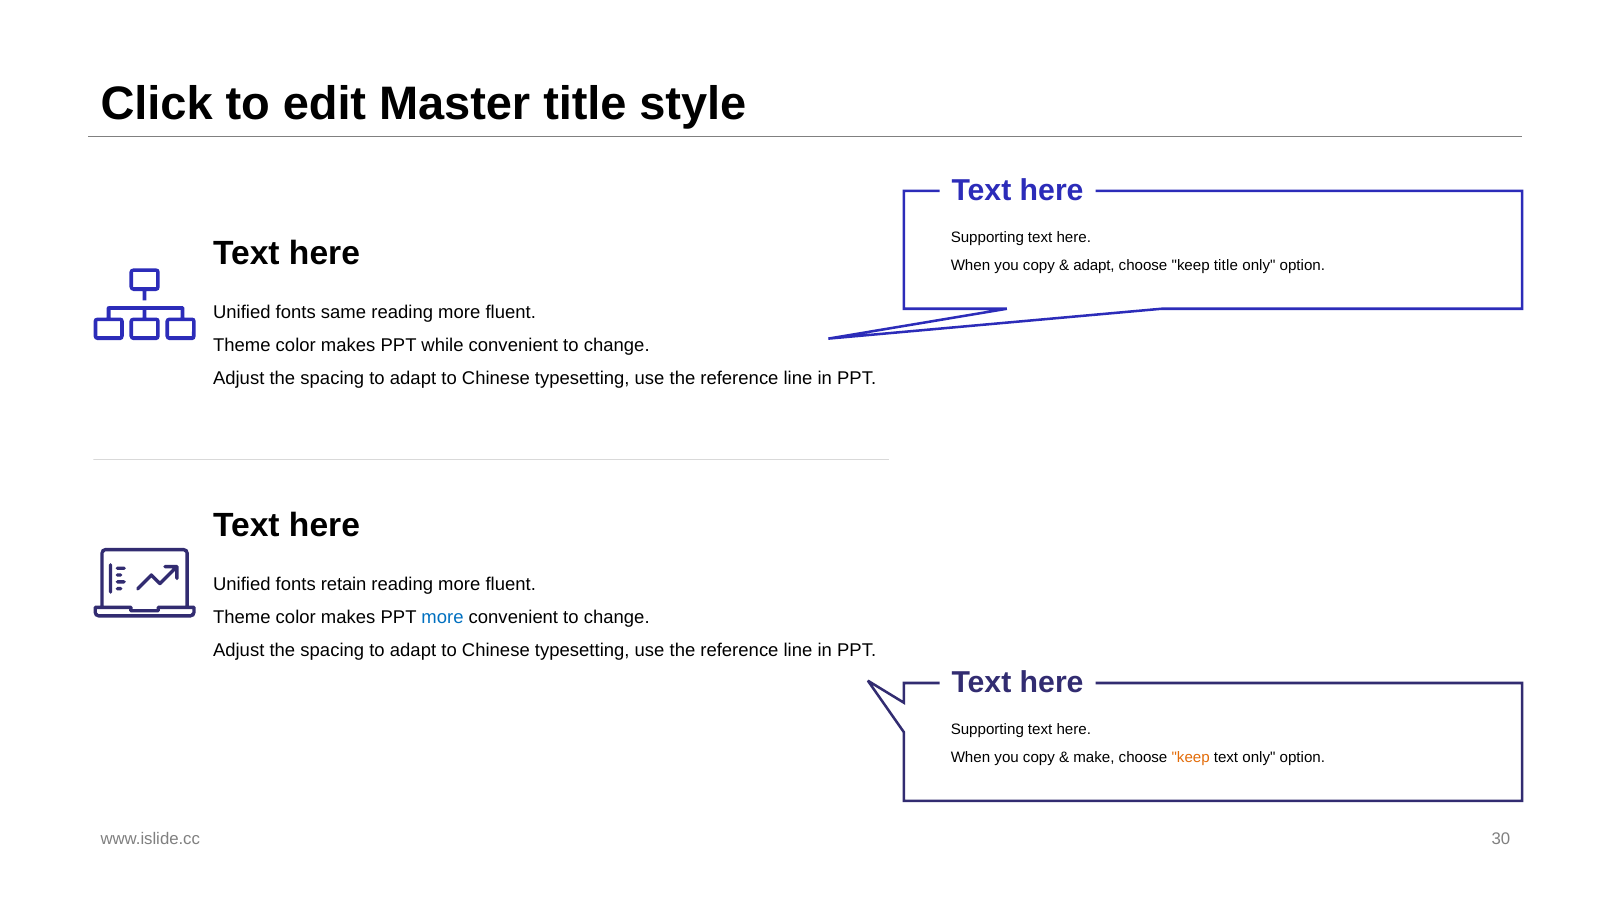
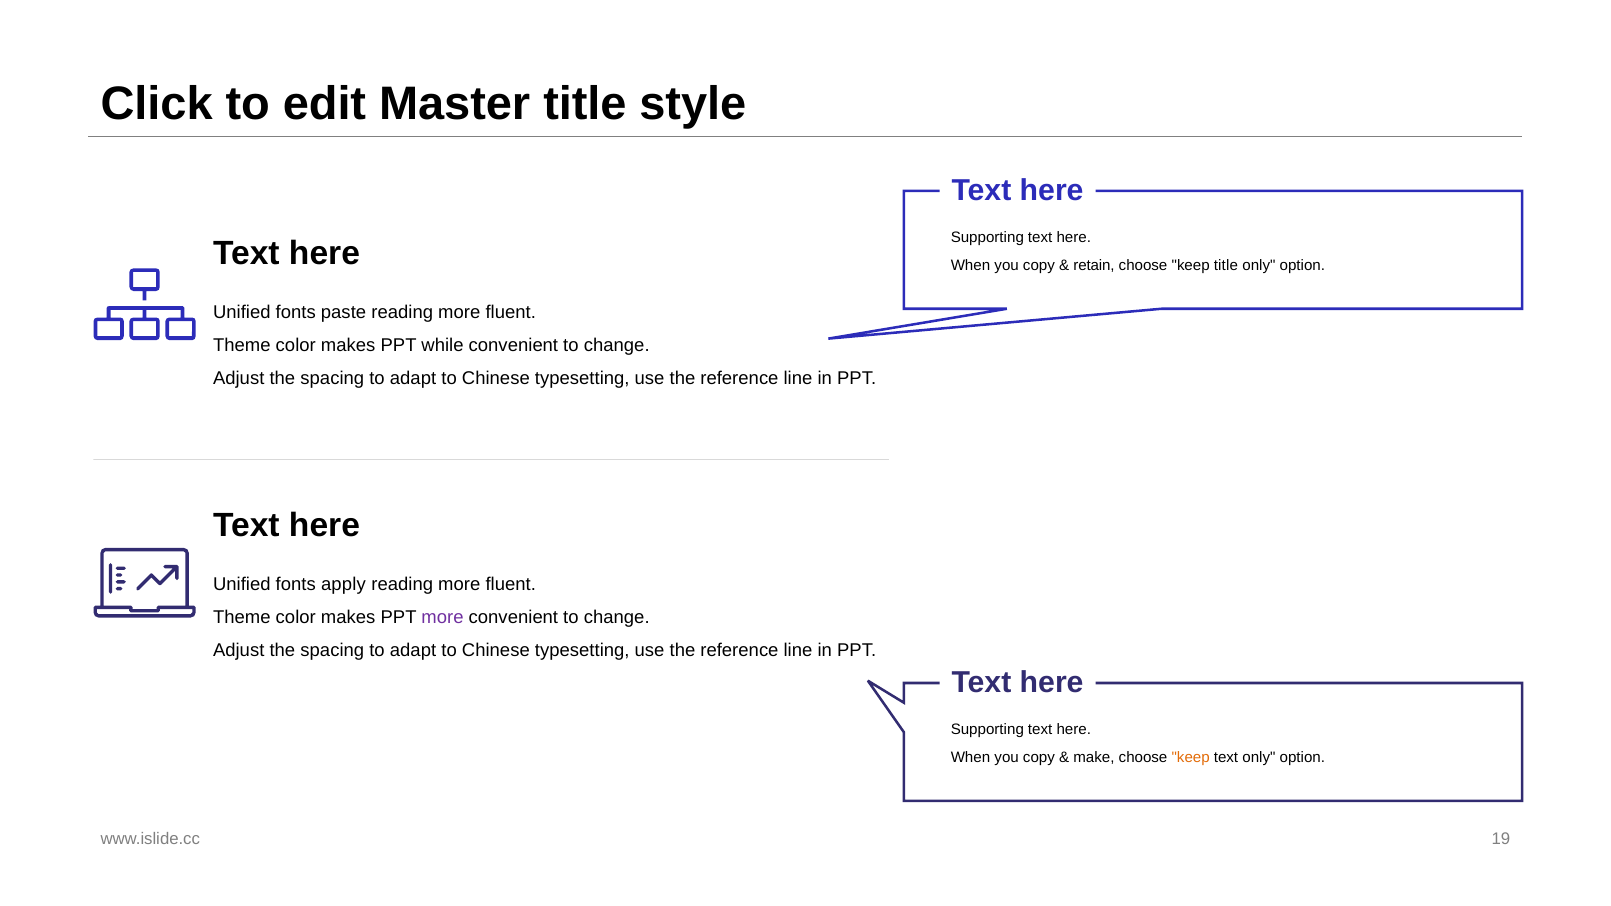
adapt at (1094, 265): adapt -> retain
same: same -> paste
retain: retain -> apply
more at (443, 618) colour: blue -> purple
30: 30 -> 19
